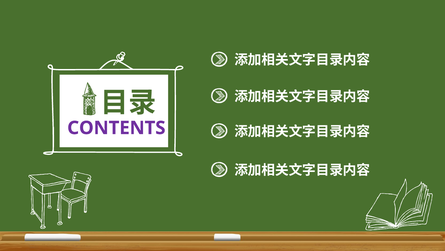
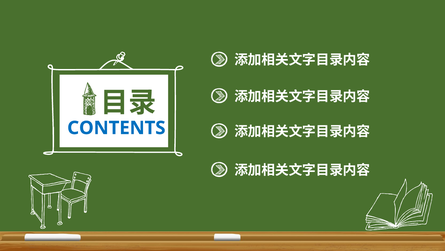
CONTENTS colour: purple -> blue
